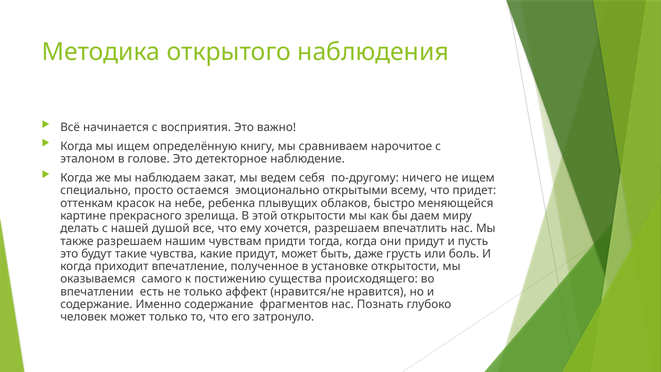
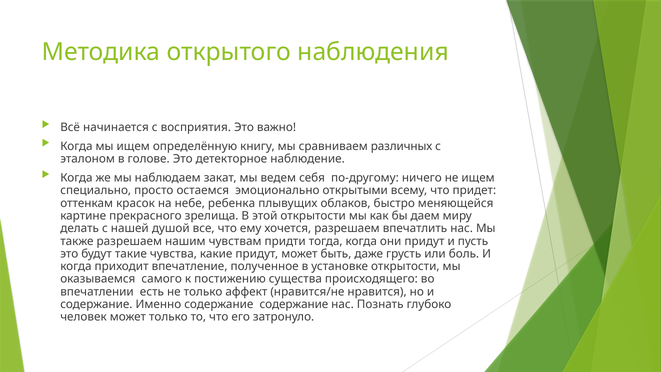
нарочитое: нарочитое -> различных
содержание фрагментов: фрагментов -> содержание
